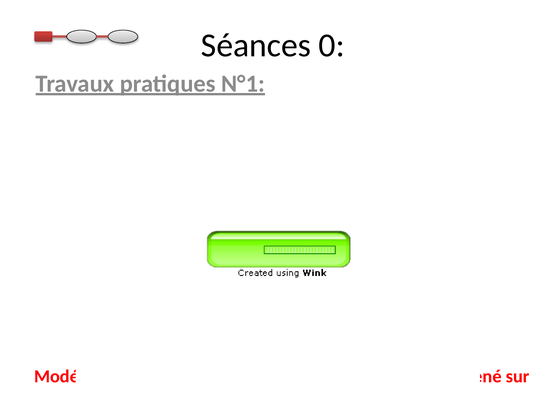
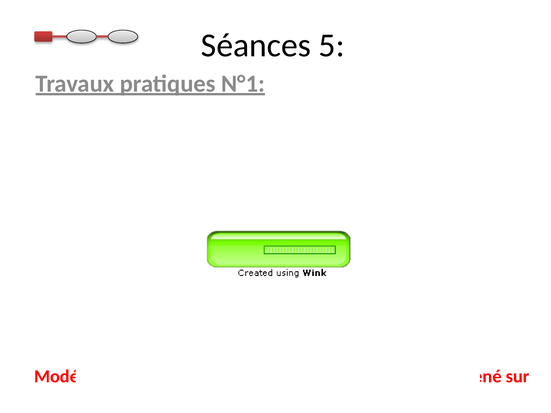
0: 0 -> 5
